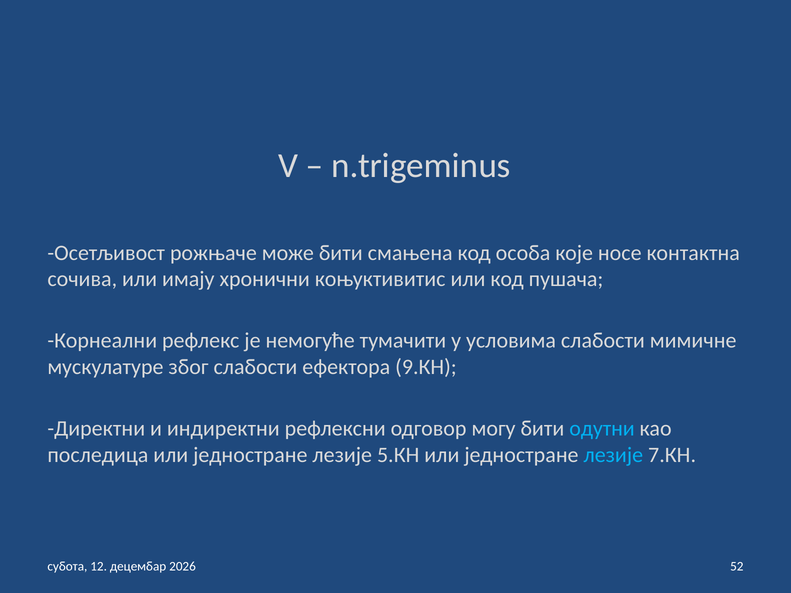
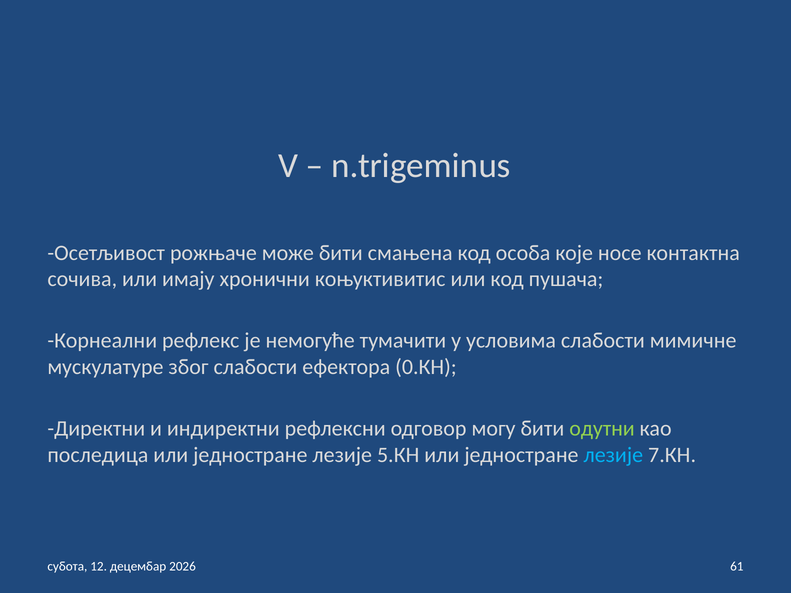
9.КН: 9.КН -> 0.КН
одутни colour: light blue -> light green
52: 52 -> 61
